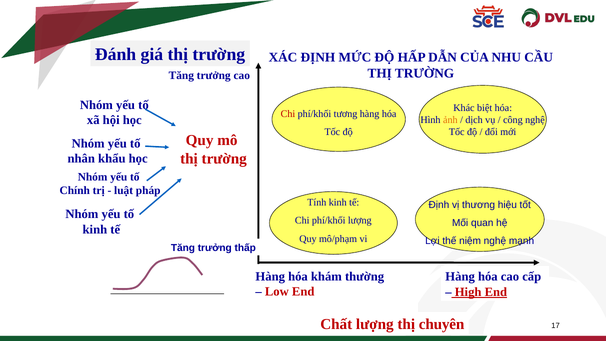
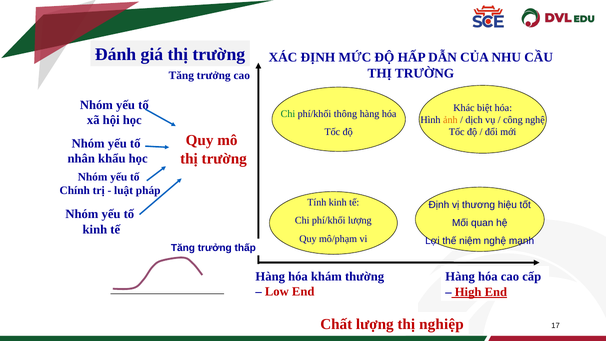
Chi at (288, 114) colour: red -> green
tương: tương -> thông
chuyên: chuyên -> nghiệp
